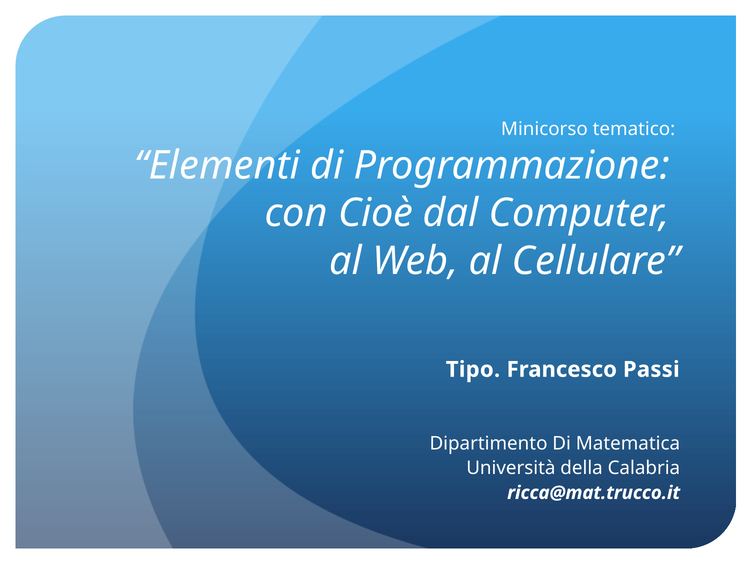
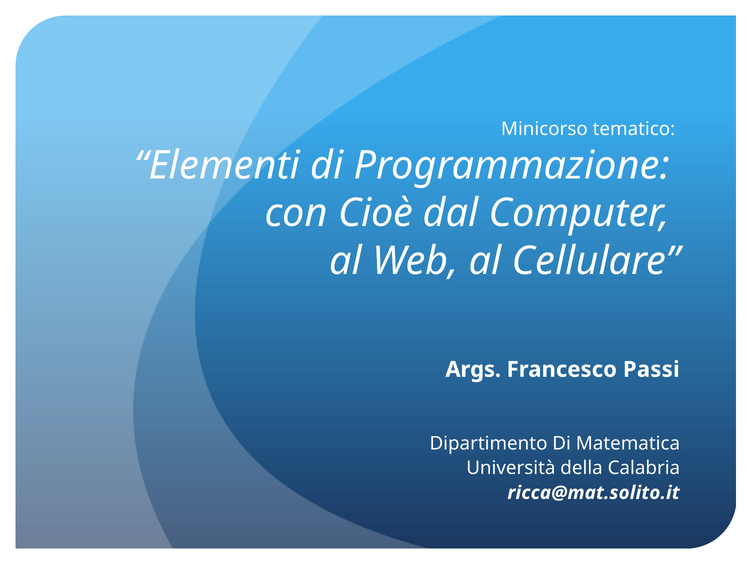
Tipo: Tipo -> Args
ricca@mat.trucco.it: ricca@mat.trucco.it -> ricca@mat.solito.it
